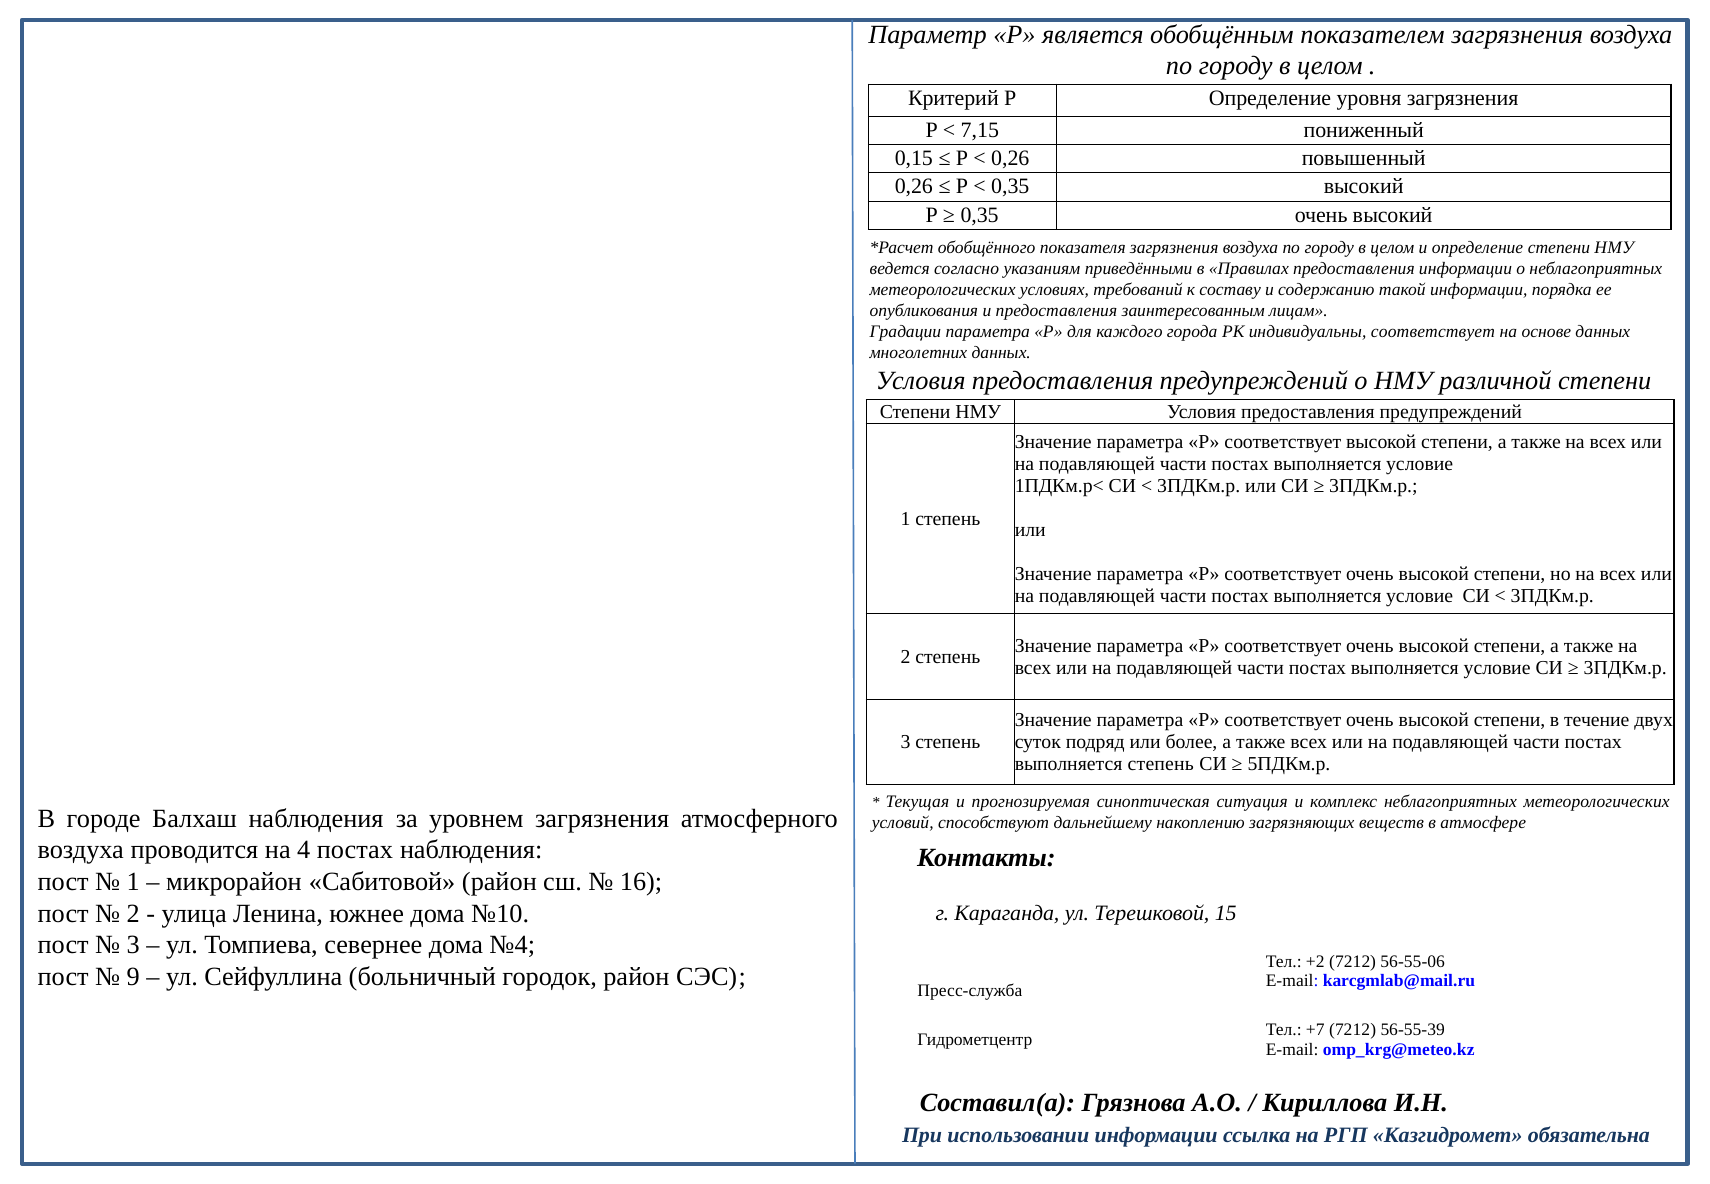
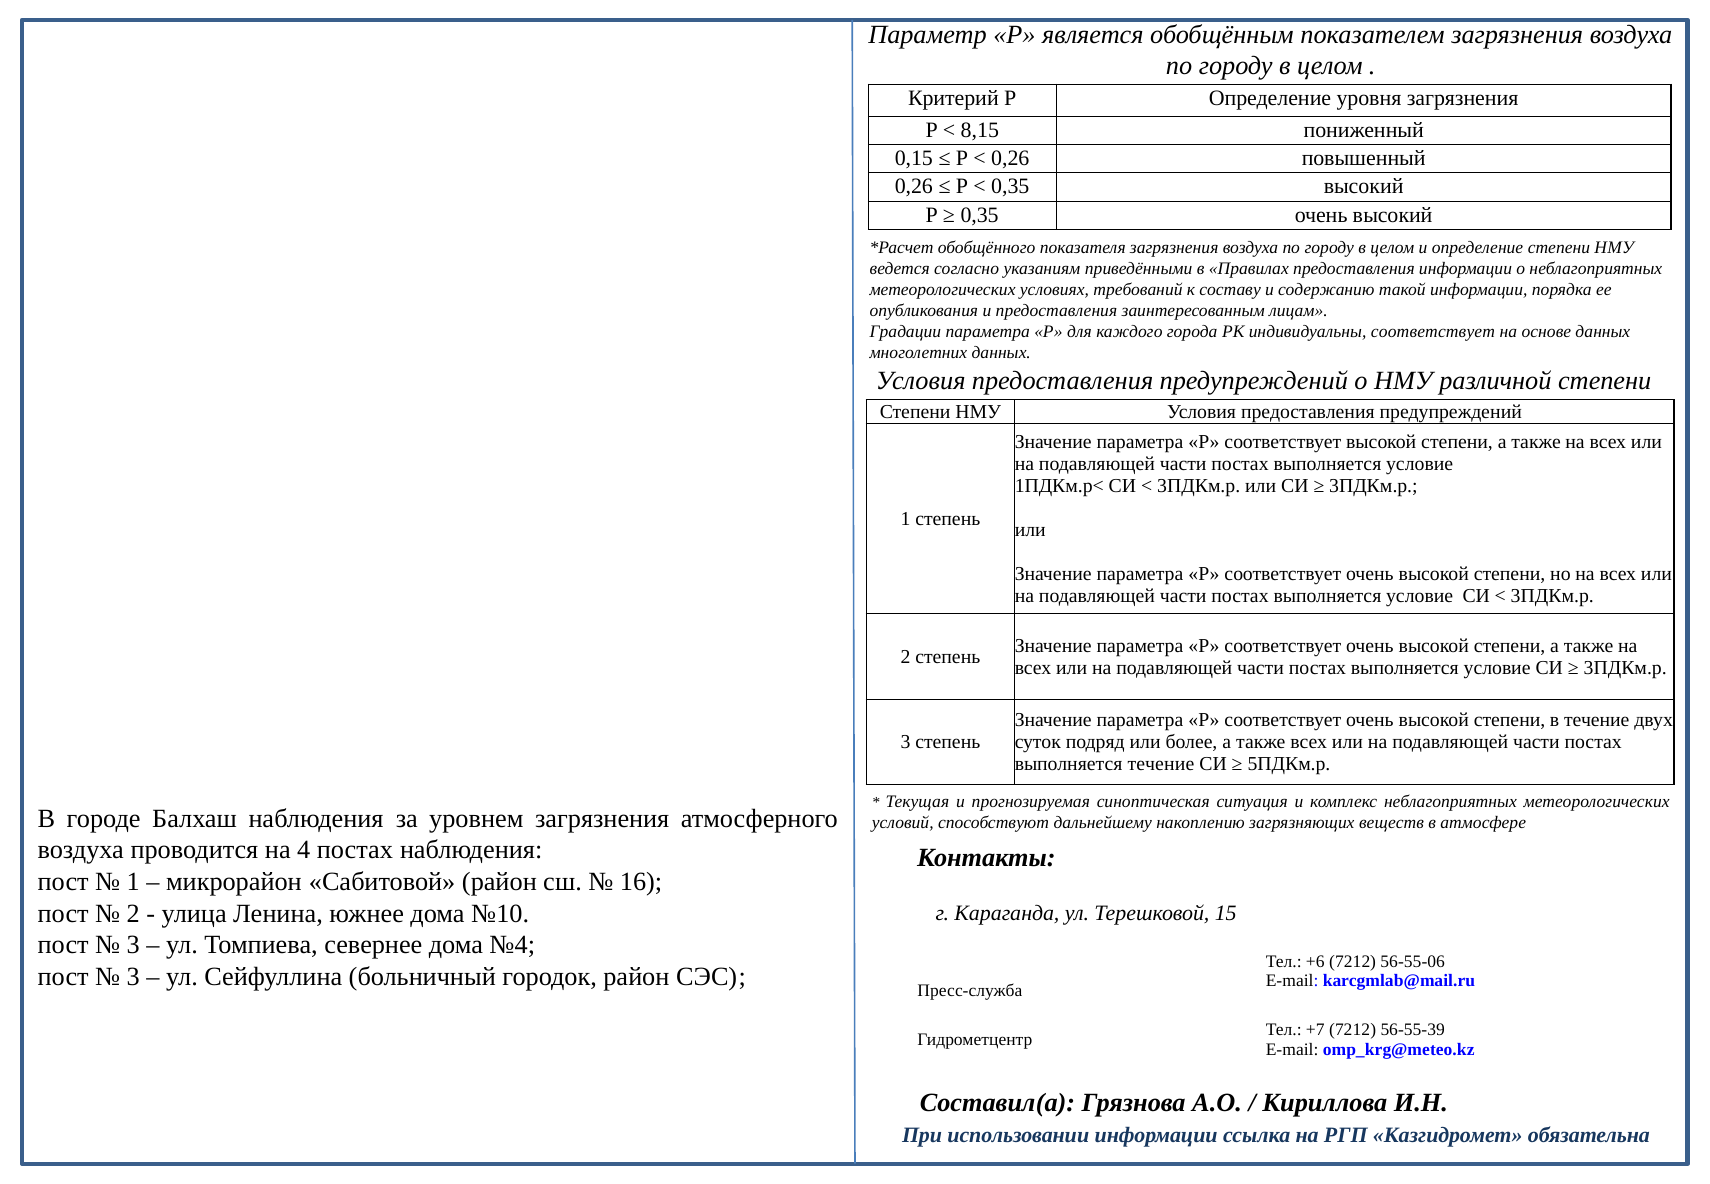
7,15: 7,15 -> 8,15
выполняется степень: степень -> течение
+2: +2 -> +6
9 at (133, 976): 9 -> 3
